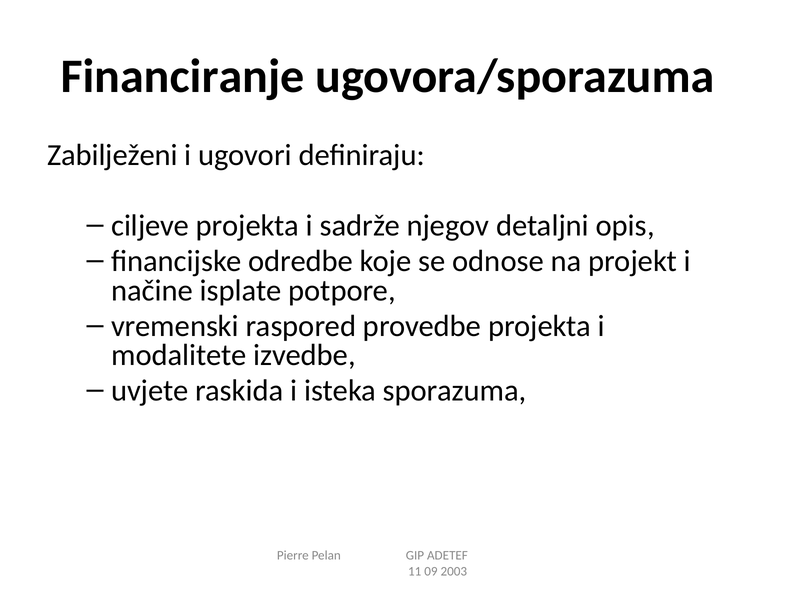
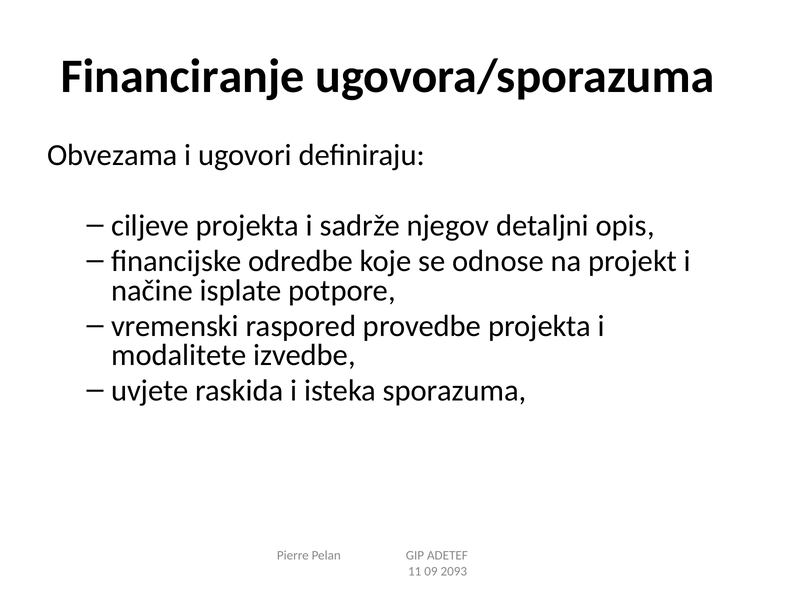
Zabilježeni: Zabilježeni -> Obvezama
2003: 2003 -> 2093
